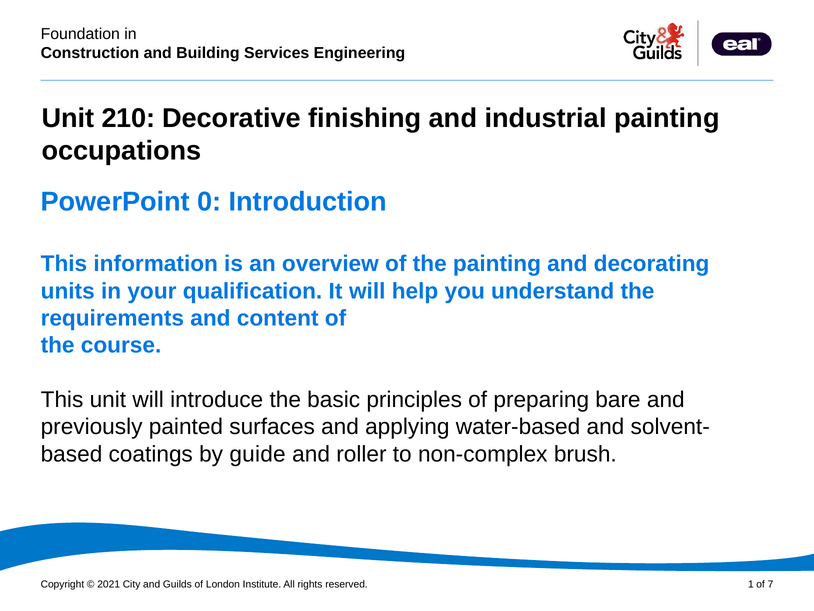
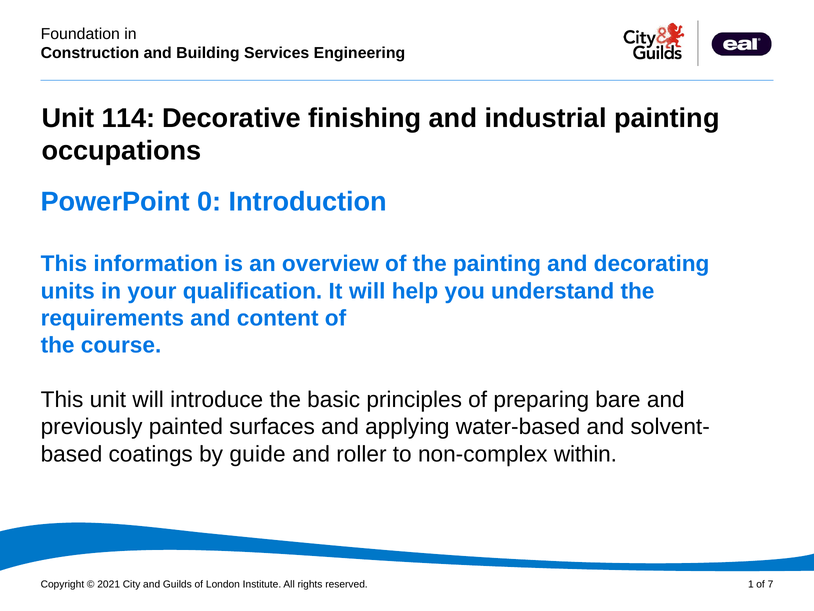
210: 210 -> 114
brush: brush -> within
